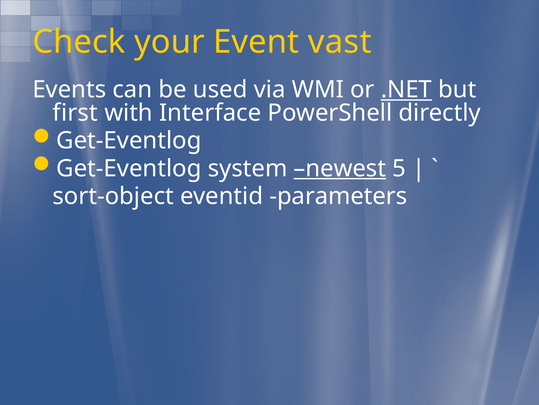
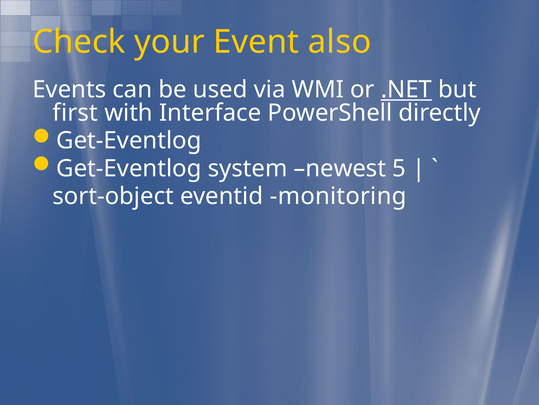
vast: vast -> also
newest underline: present -> none
parameters: parameters -> monitoring
